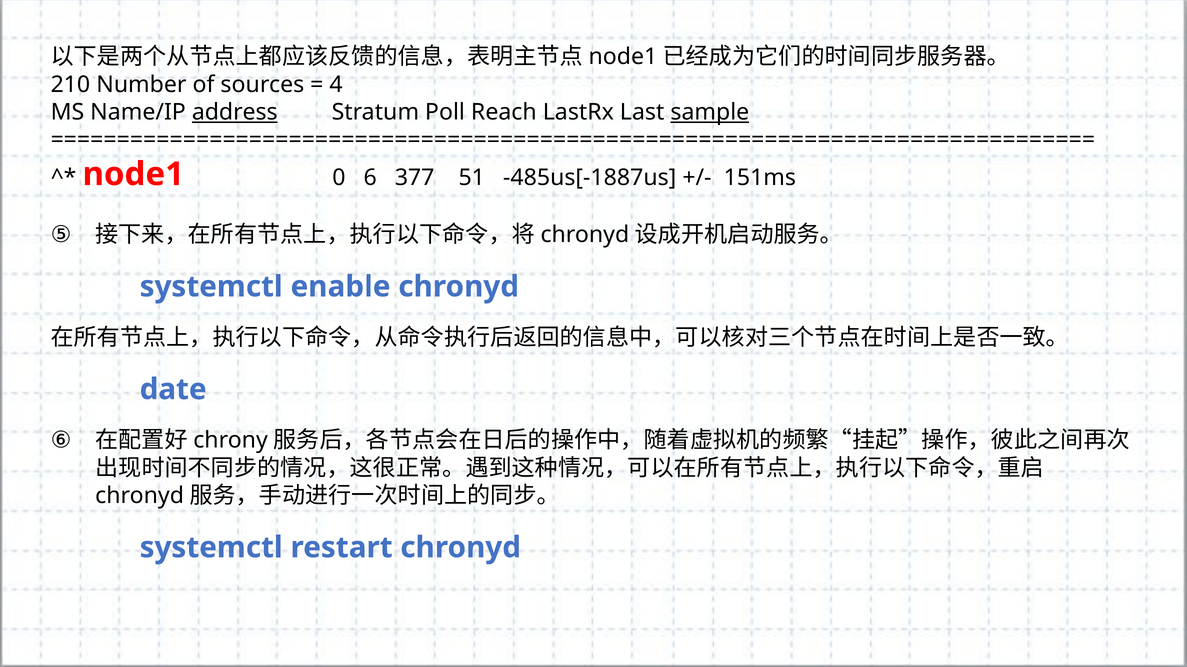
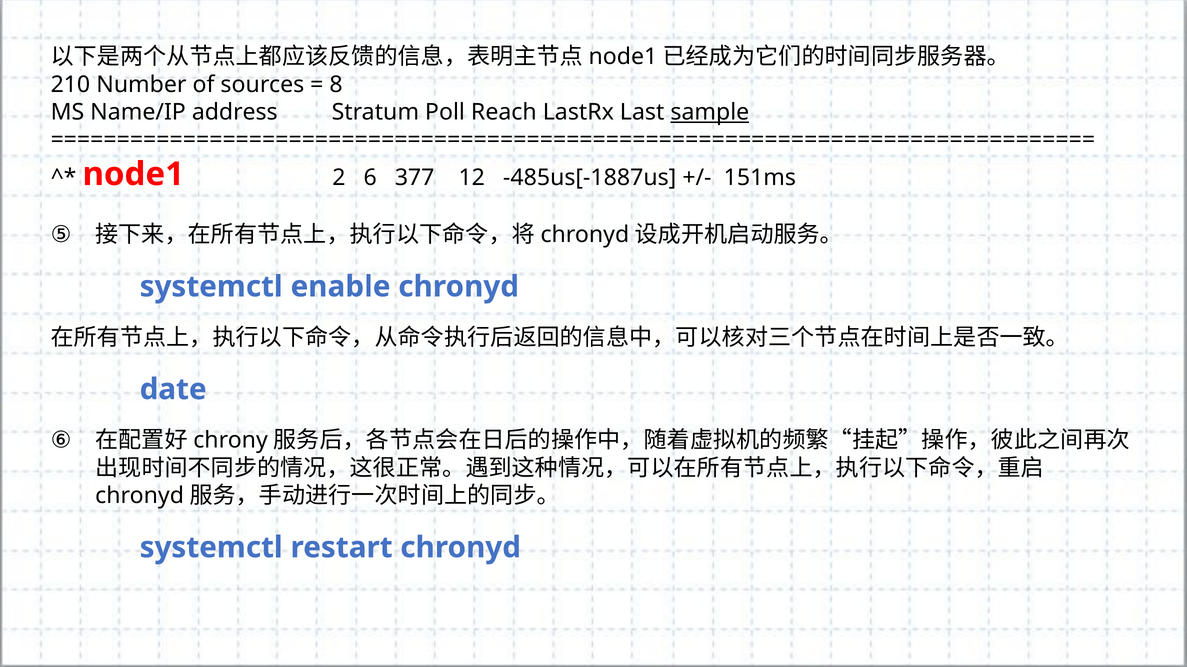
4: 4 -> 8
address underline: present -> none
0: 0 -> 2
51: 51 -> 12
